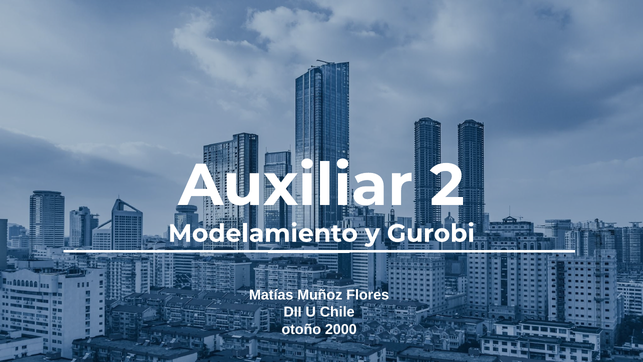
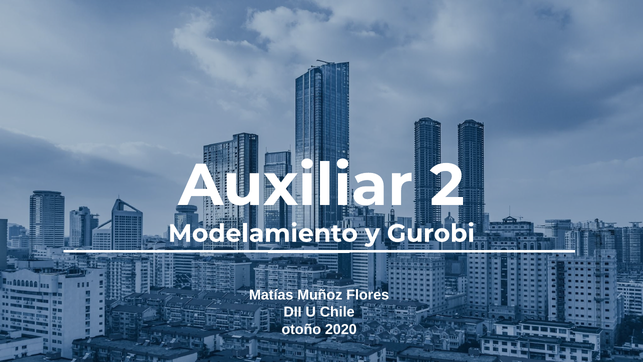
2000: 2000 -> 2020
